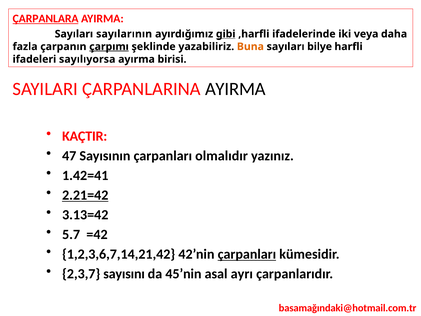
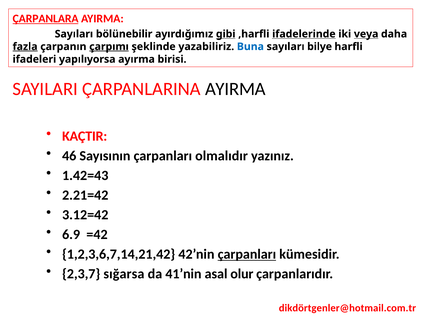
sayılarının: sayılarının -> bölünebilir
ifadelerinde underline: none -> present
veya underline: none -> present
fazla underline: none -> present
Buna colour: orange -> blue
sayılıyorsa: sayılıyorsa -> yapılıyorsa
47: 47 -> 46
1.42=41: 1.42=41 -> 1.42=43
2.21=42 underline: present -> none
3.13=42: 3.13=42 -> 3.12=42
5.7: 5.7 -> 6.9
sayısını: sayısını -> sığarsa
45’nin: 45’nin -> 41’nin
ayrı: ayrı -> olur
basamağındaki@hotmail.com.tr: basamağındaki@hotmail.com.tr -> dikdörtgenler@hotmail.com.tr
